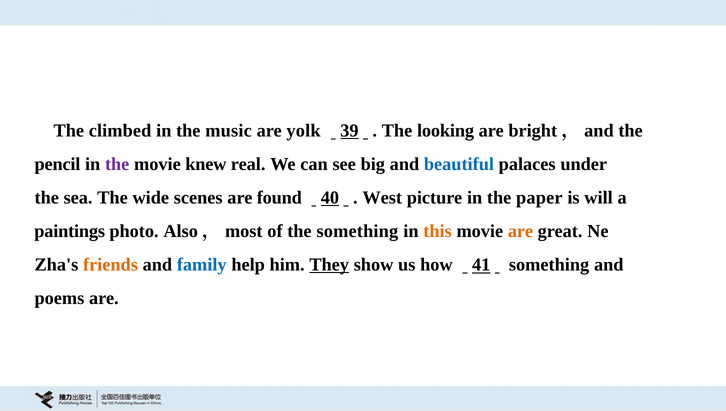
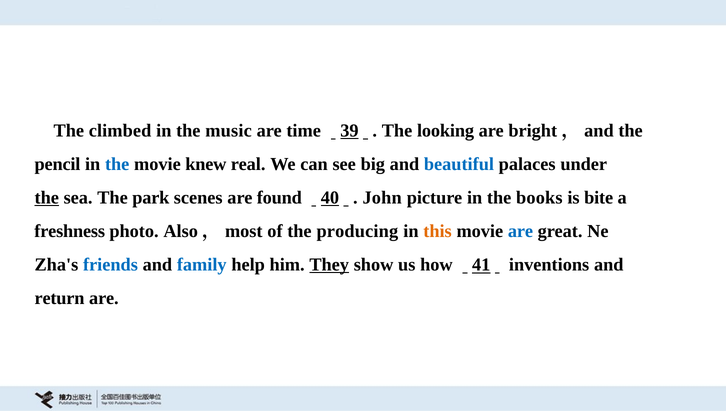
yolk: yolk -> time
the at (117, 164) colour: purple -> blue
the at (47, 197) underline: none -> present
wide: wide -> park
West: West -> John
paper: paper -> books
will: will -> bite
paintings: paintings -> freshness
the something: something -> producing
are at (520, 231) colour: orange -> blue
friends colour: orange -> blue
something at (549, 264): something -> inventions
poems: poems -> return
